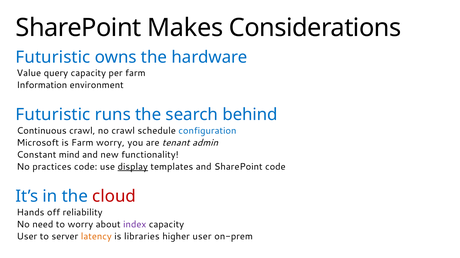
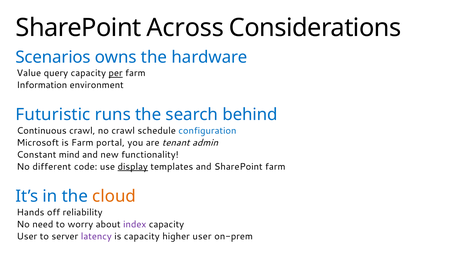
Makes: Makes -> Across
Futuristic at (53, 57): Futuristic -> Scenarios
per underline: none -> present
Farm worry: worry -> portal
practices: practices -> different
SharePoint code: code -> farm
cloud colour: red -> orange
latency colour: orange -> purple
is libraries: libraries -> capacity
